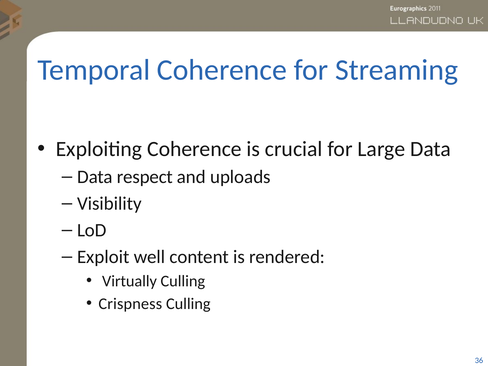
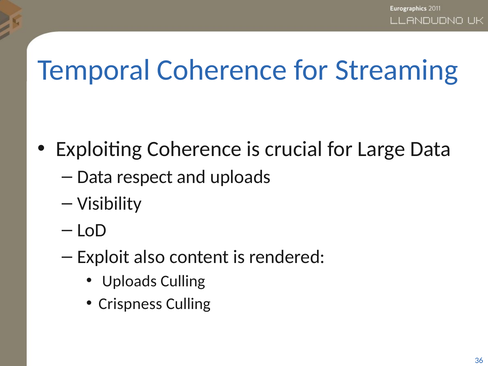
well: well -> also
Virtually at (129, 281): Virtually -> Uploads
